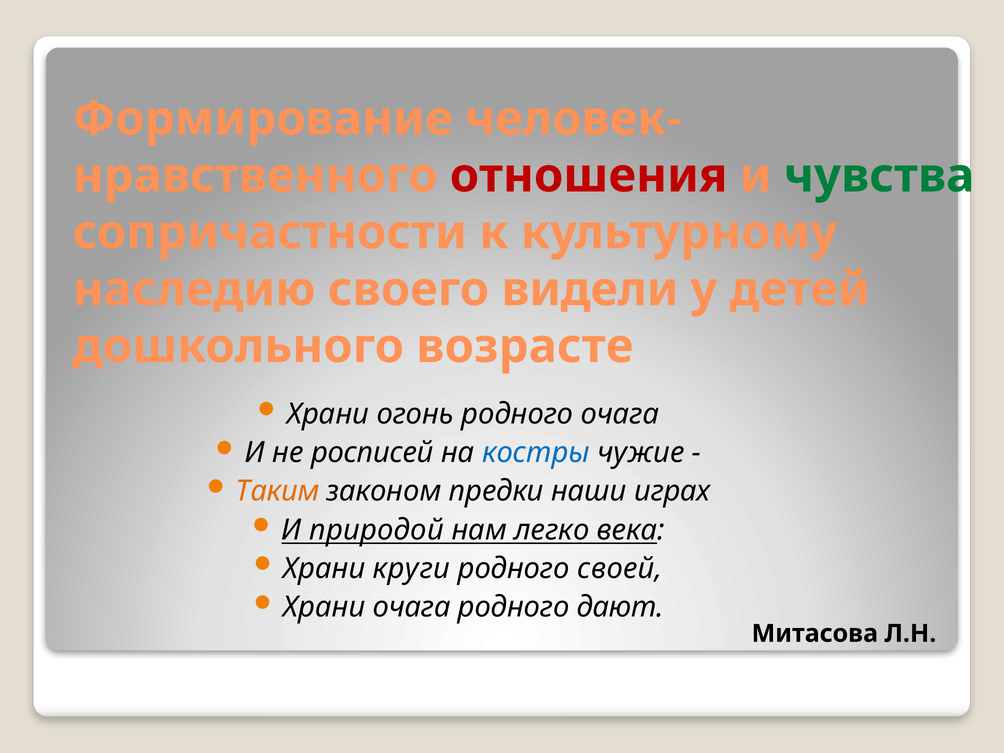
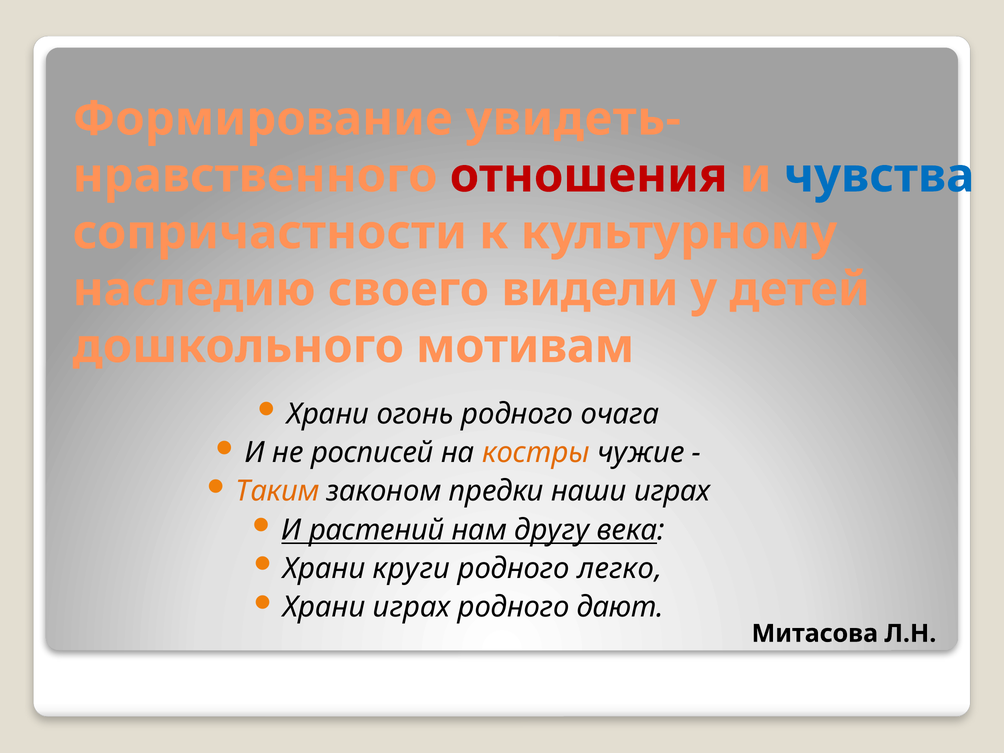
человек-: человек- -> увидеть-
чувства colour: green -> blue
возрасте: возрасте -> мотивам
костры colour: blue -> orange
природой: природой -> растений
легко: легко -> другу
своей: своей -> легко
Храни очага: очага -> играх
